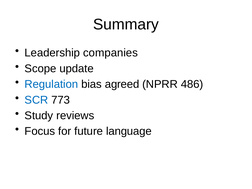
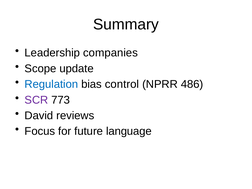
agreed: agreed -> control
SCR colour: blue -> purple
Study: Study -> David
